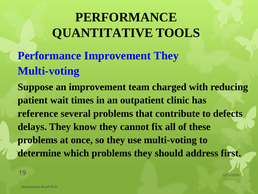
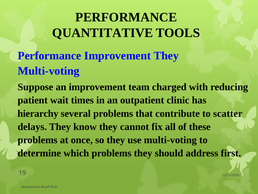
reference: reference -> hierarchy
defects: defects -> scatter
